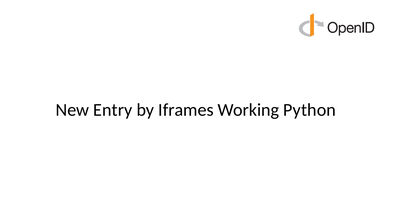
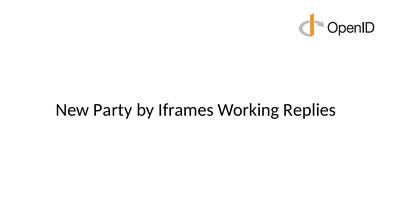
Entry: Entry -> Party
Python: Python -> Replies
